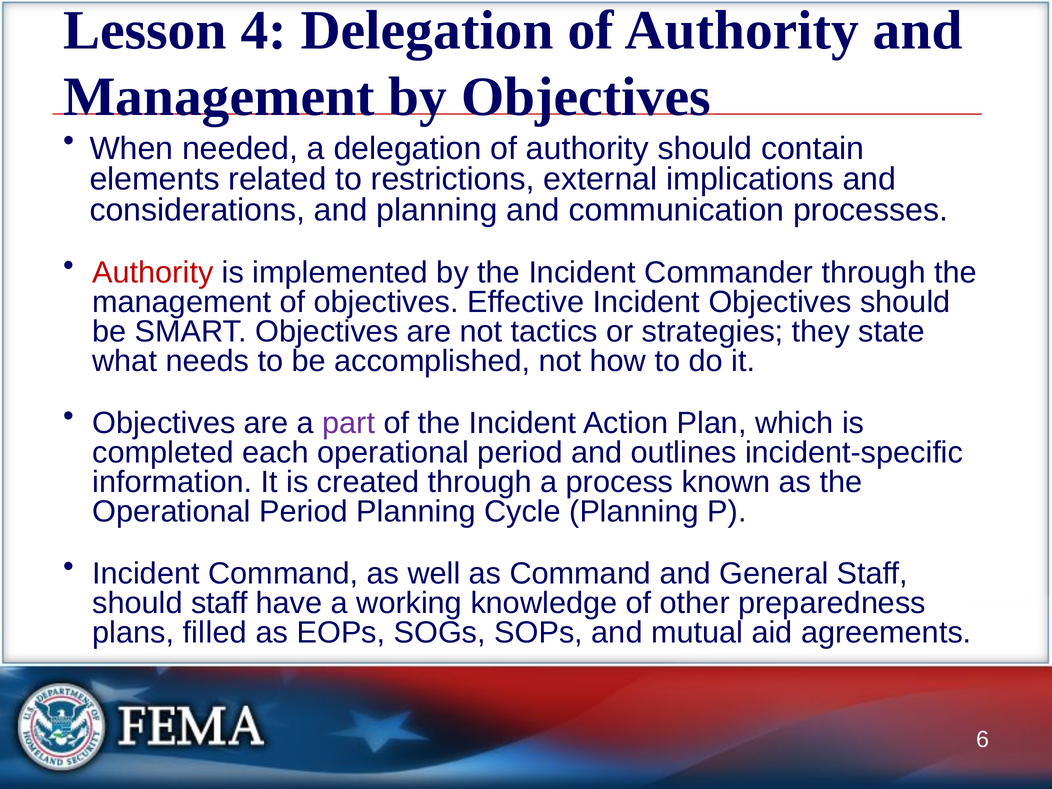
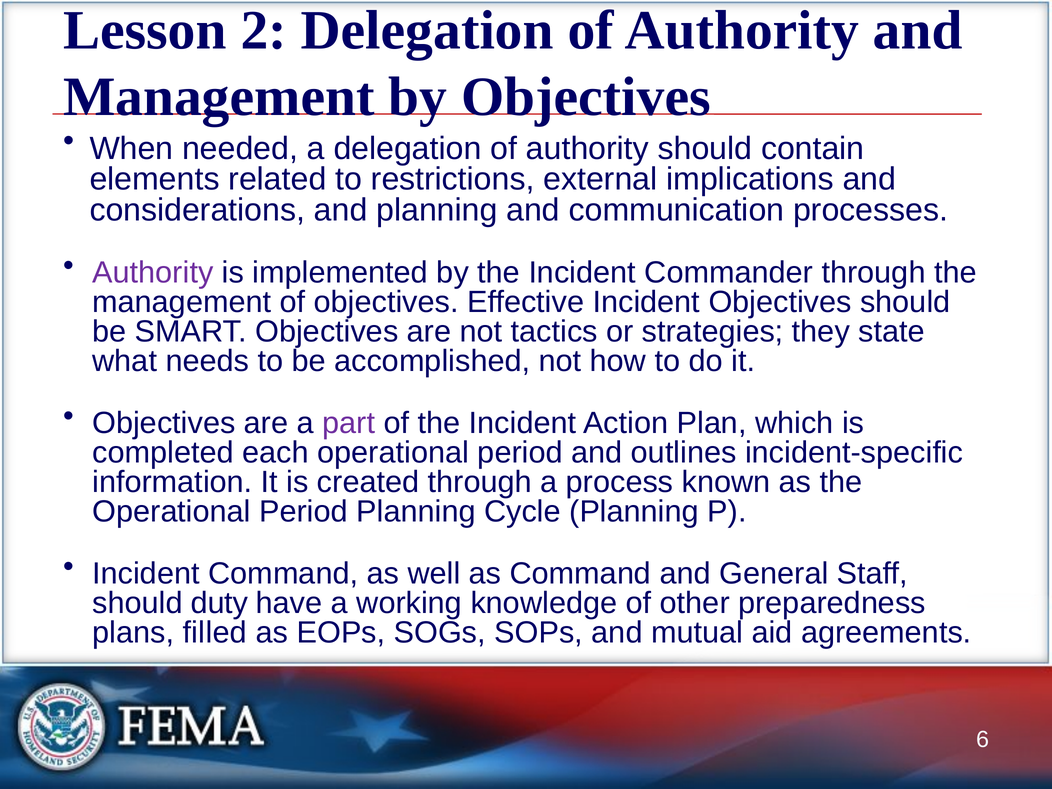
4: 4 -> 2
Authority at (153, 273) colour: red -> purple
should staff: staff -> duty
